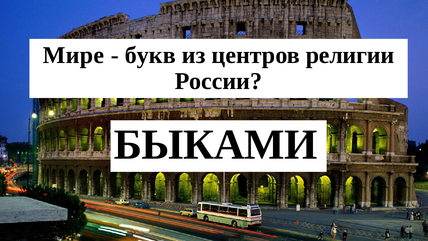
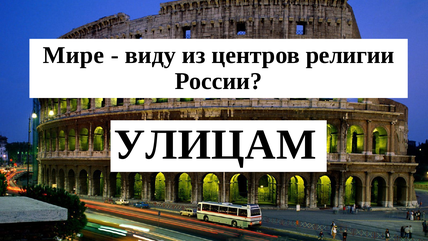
букв: букв -> виду
БЫКАМИ: БЫКАМИ -> УЛИЦАМ
